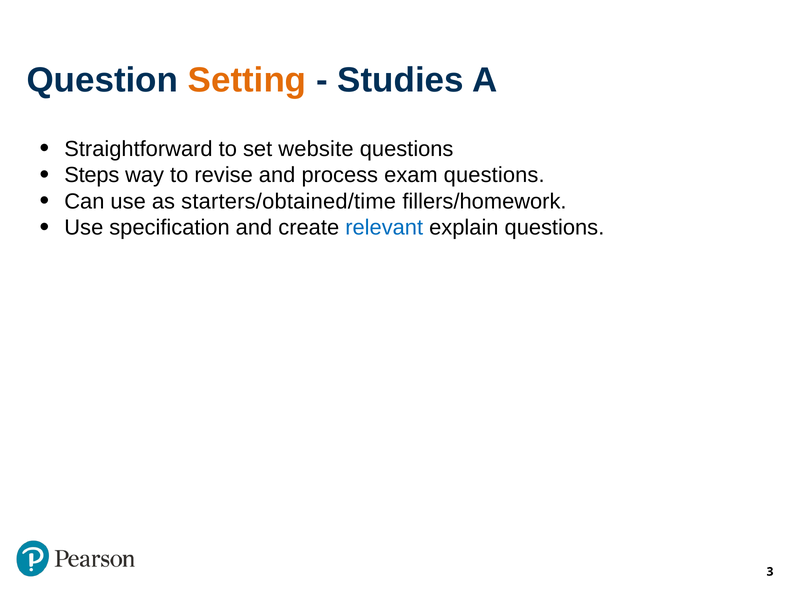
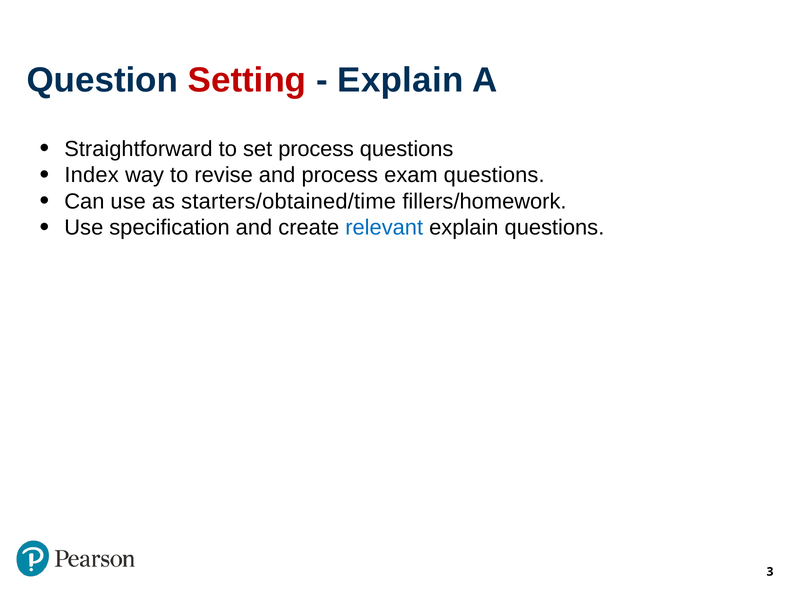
Setting colour: orange -> red
Studies at (401, 80): Studies -> Explain
set website: website -> process
Steps: Steps -> Index
